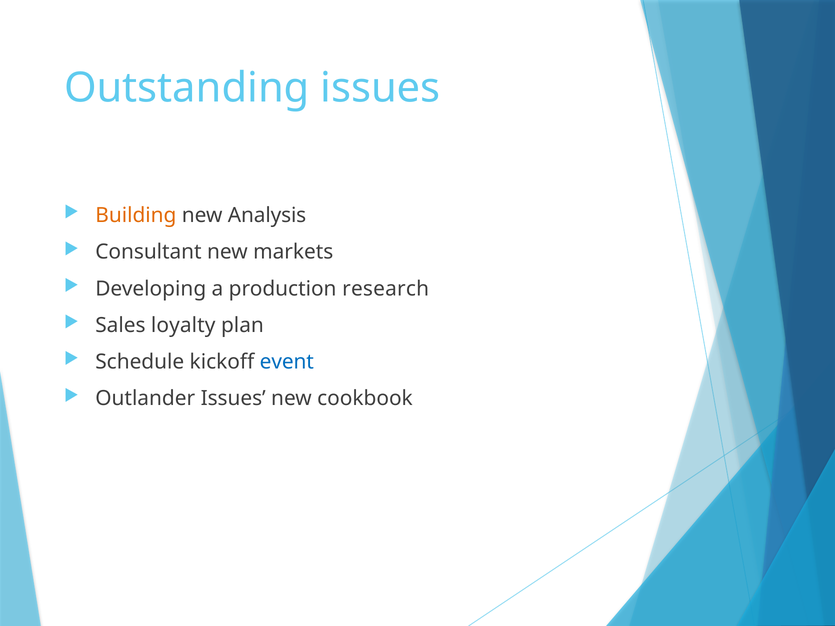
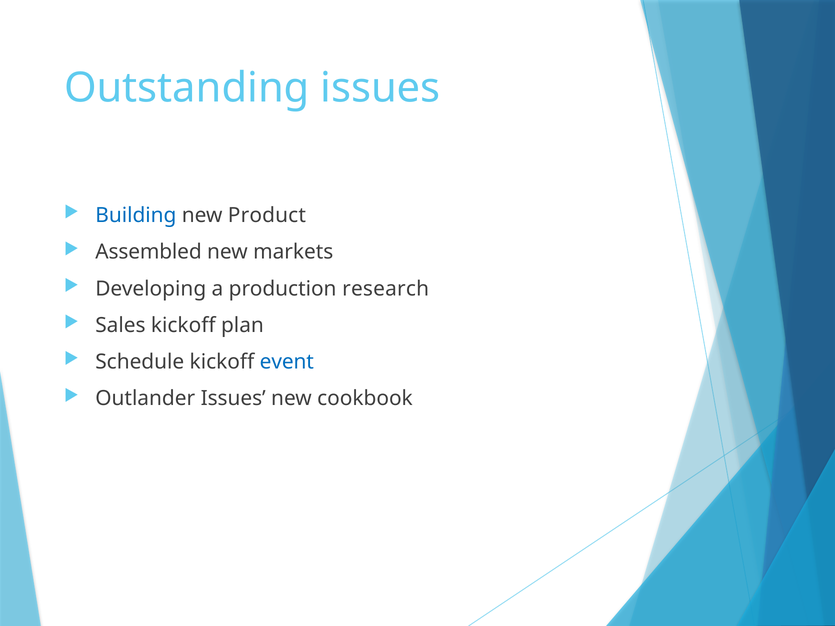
Building colour: orange -> blue
Analysis: Analysis -> Product
Consultant: Consultant -> Assembled
Sales loyalty: loyalty -> kickoff
